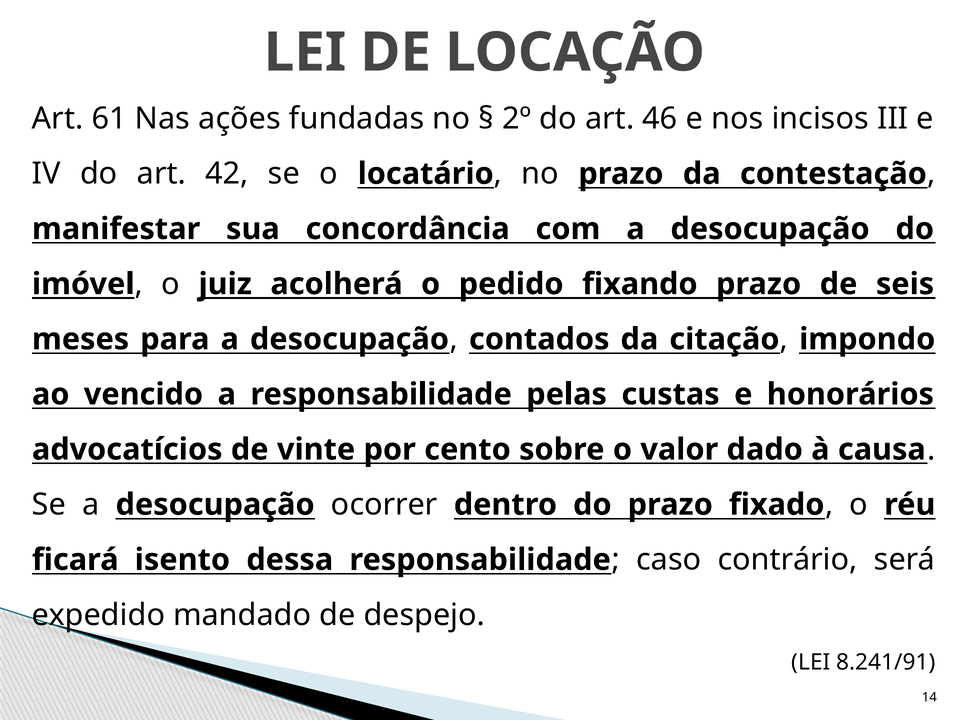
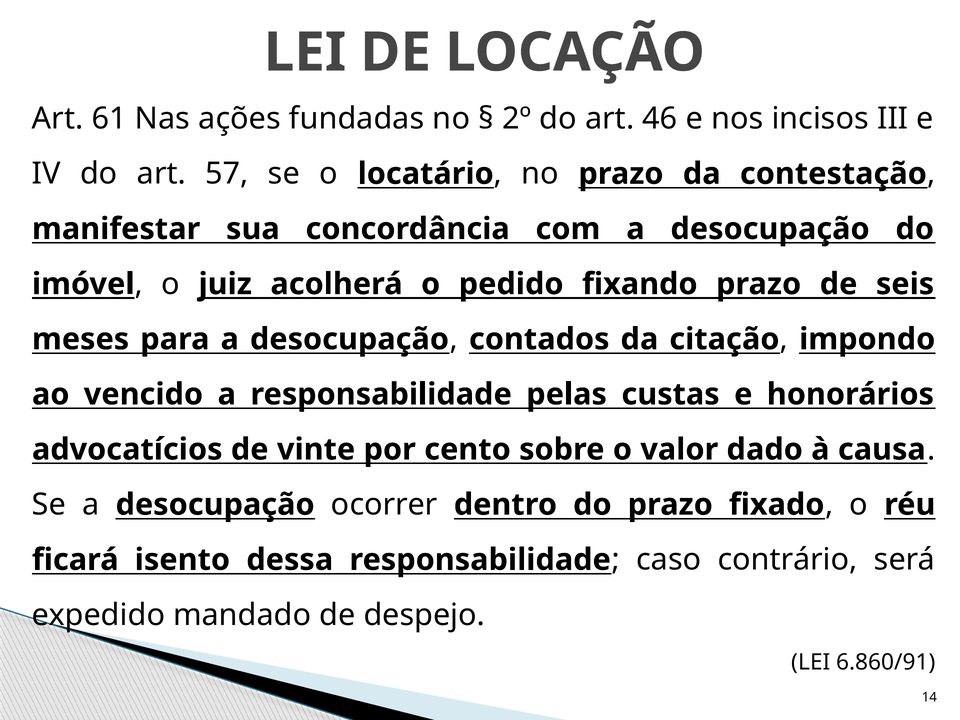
42: 42 -> 57
8.241/91: 8.241/91 -> 6.860/91
